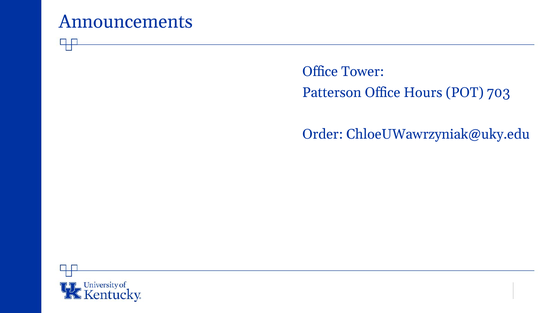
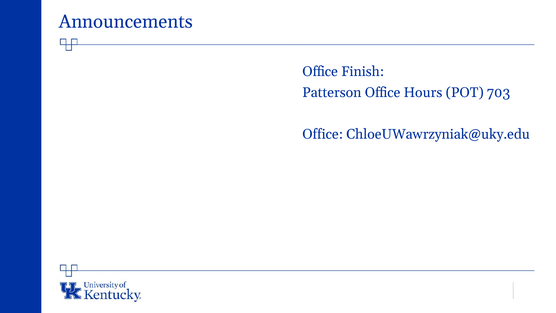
Tower: Tower -> Finish
Order at (323, 134): Order -> Office
